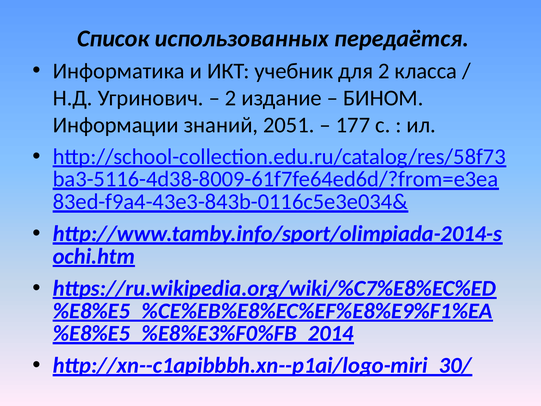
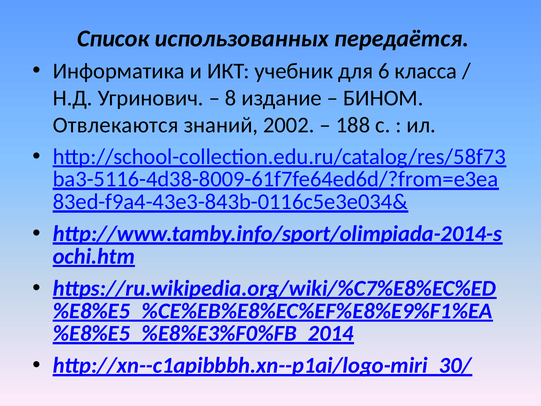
для 2: 2 -> 6
2 at (231, 98): 2 -> 8
Информации: Информации -> Отвлекаются
2051: 2051 -> 2002
177: 177 -> 188
